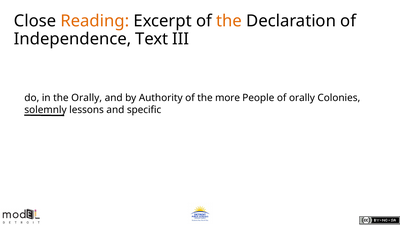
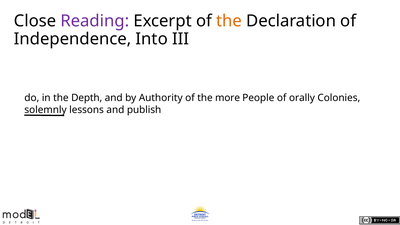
Reading colour: orange -> purple
Text: Text -> Into
the Orally: Orally -> Depth
specific: specific -> publish
